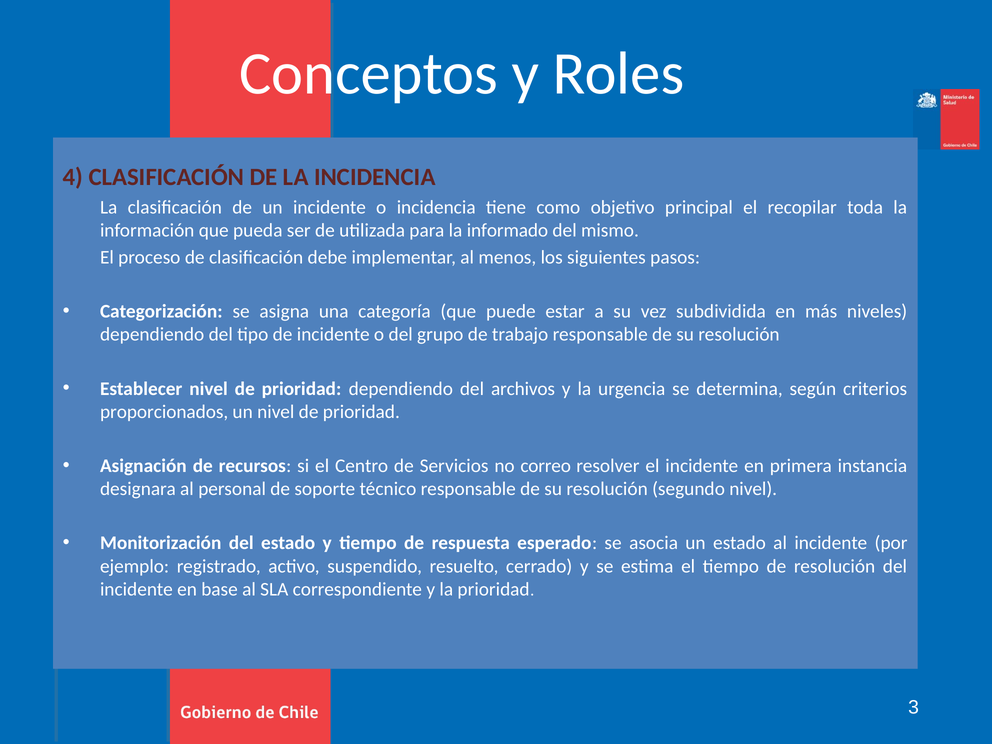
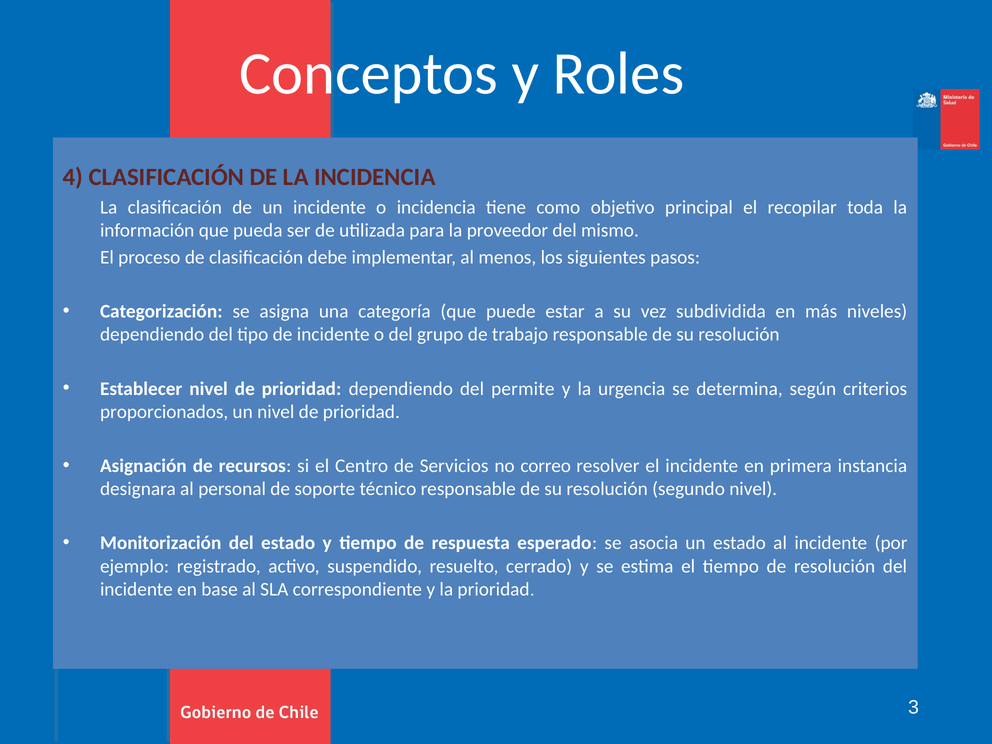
informado: informado -> proveedor
archivos: archivos -> permite
